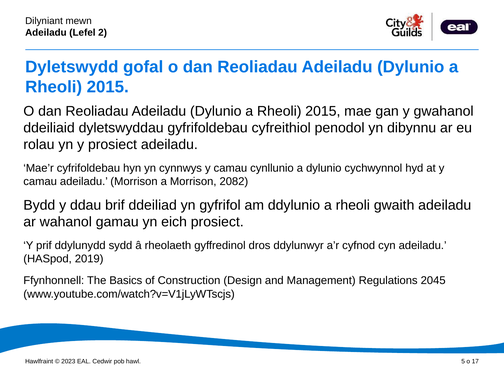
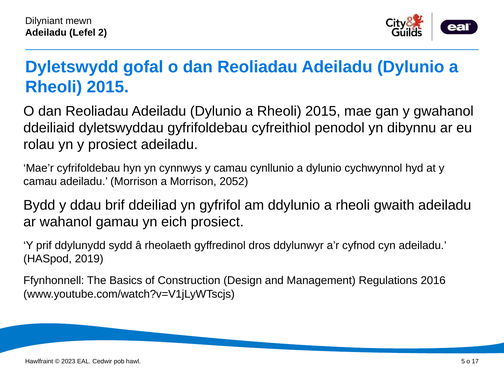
2082: 2082 -> 2052
2045: 2045 -> 2016
